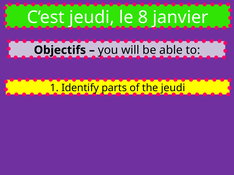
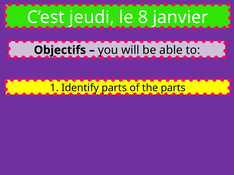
the jeudi: jeudi -> parts
